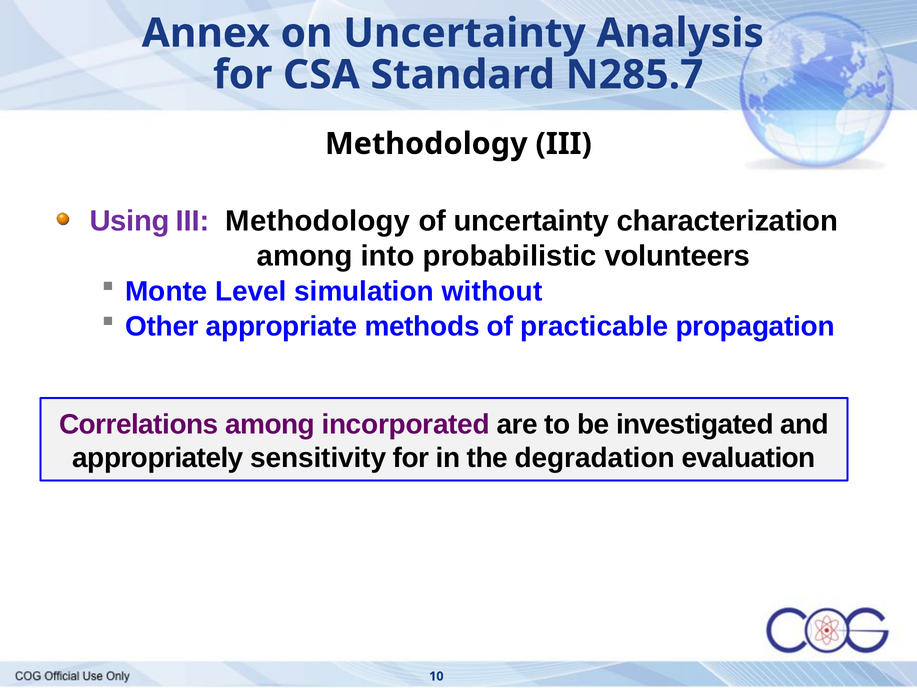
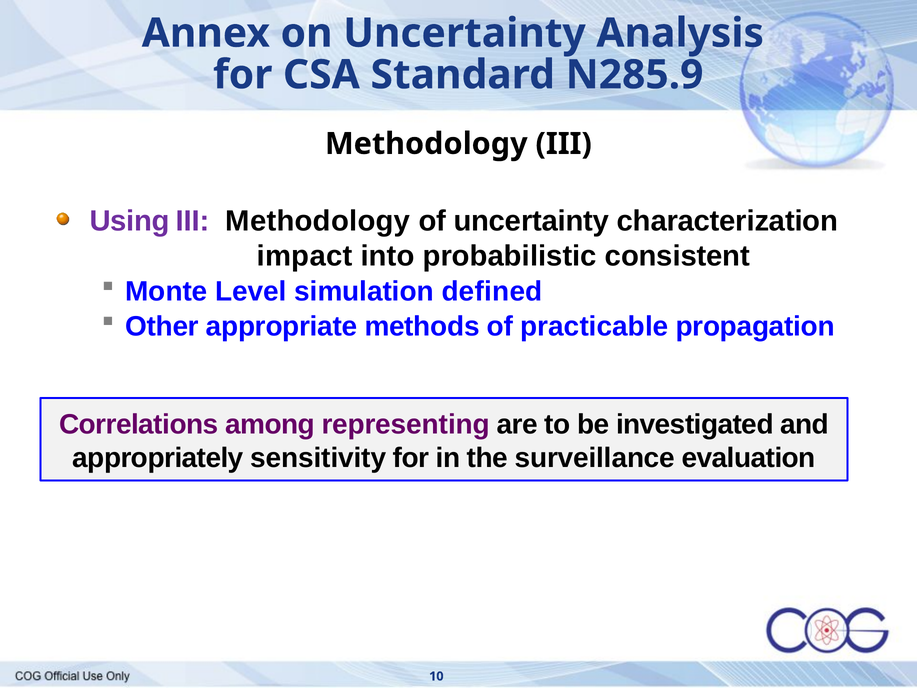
N285.7: N285.7 -> N285.9
among at (305, 256): among -> impact
volunteers: volunteers -> consistent
without: without -> defined
incorporated: incorporated -> representing
degradation: degradation -> surveillance
